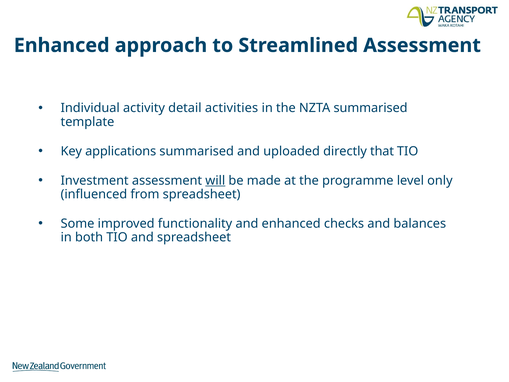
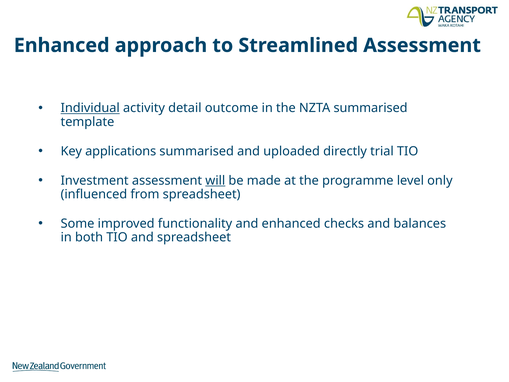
Individual underline: none -> present
activities: activities -> outcome
that: that -> trial
